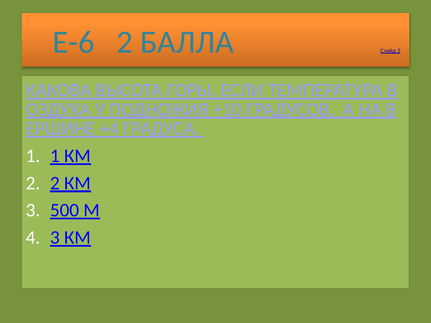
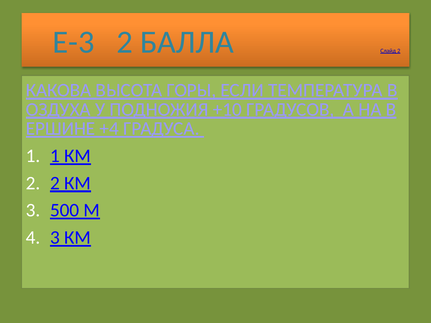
Е-6: Е-6 -> Е-3
